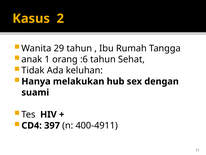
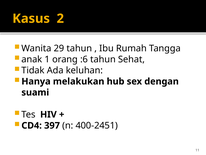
400-4911: 400-4911 -> 400-2451
